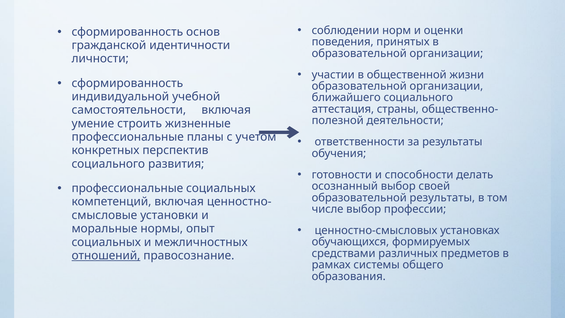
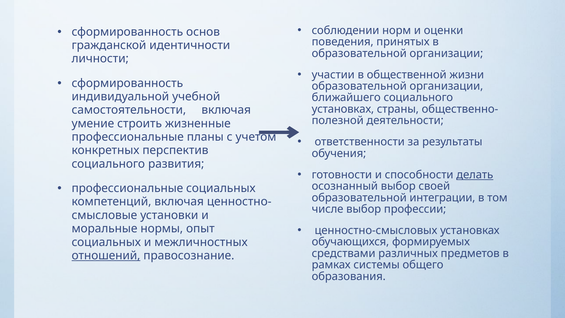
аттестация at (343, 109): аттестация -> установках
делать underline: none -> present
образовательной результаты: результаты -> интеграции
